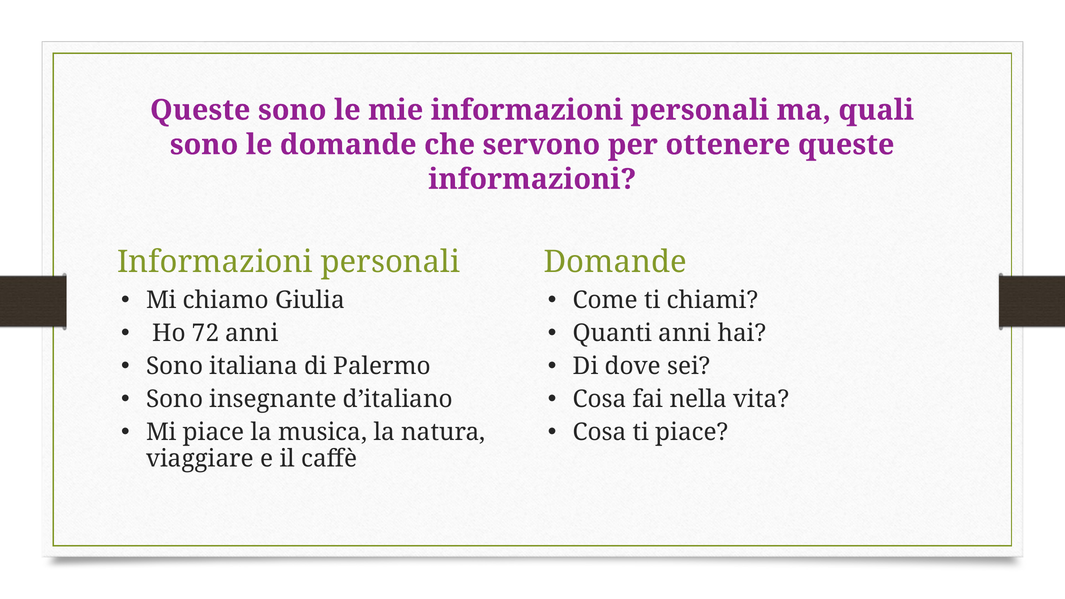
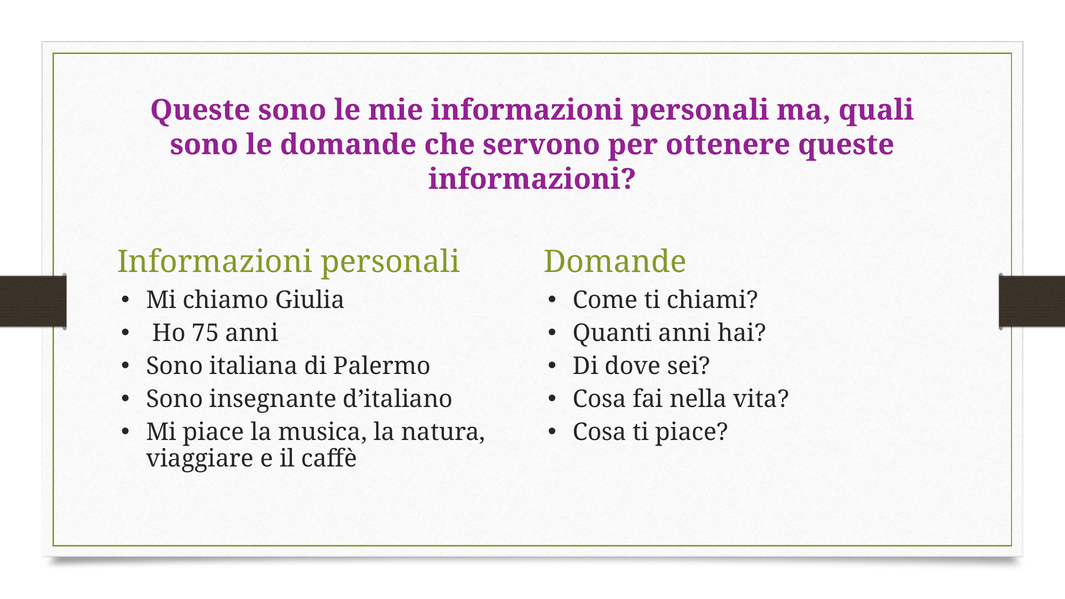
72: 72 -> 75
